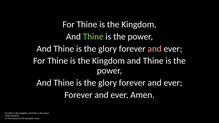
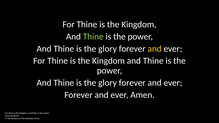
and at (155, 49) colour: pink -> yellow
